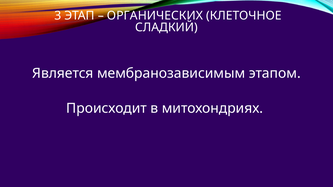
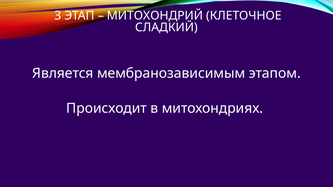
ОРГАНИЧЕСКИХ: ОРГАНИЧЕСКИХ -> МИТОХОНДРИЙ
